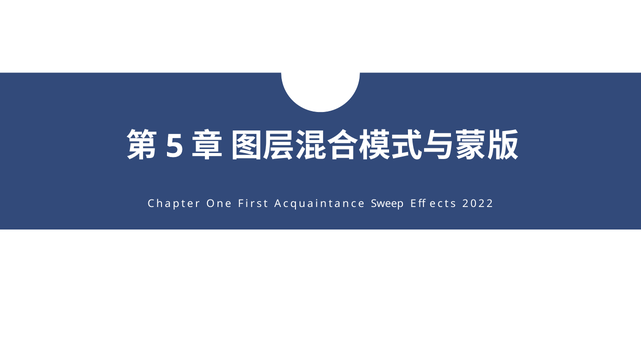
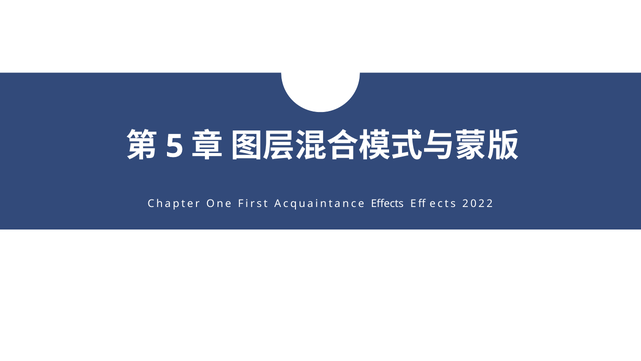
Sweep: Sweep -> Effects
